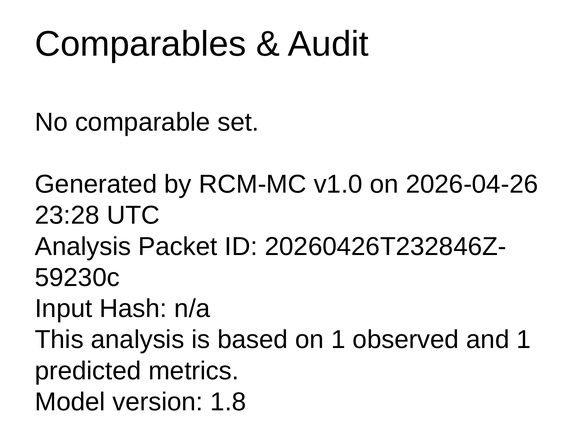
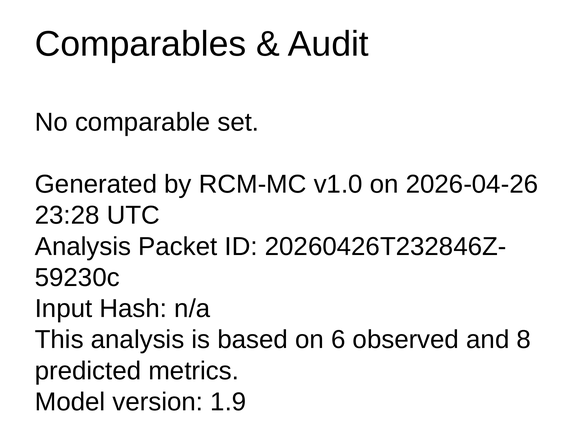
on 1: 1 -> 6
and 1: 1 -> 8
1.8: 1.8 -> 1.9
